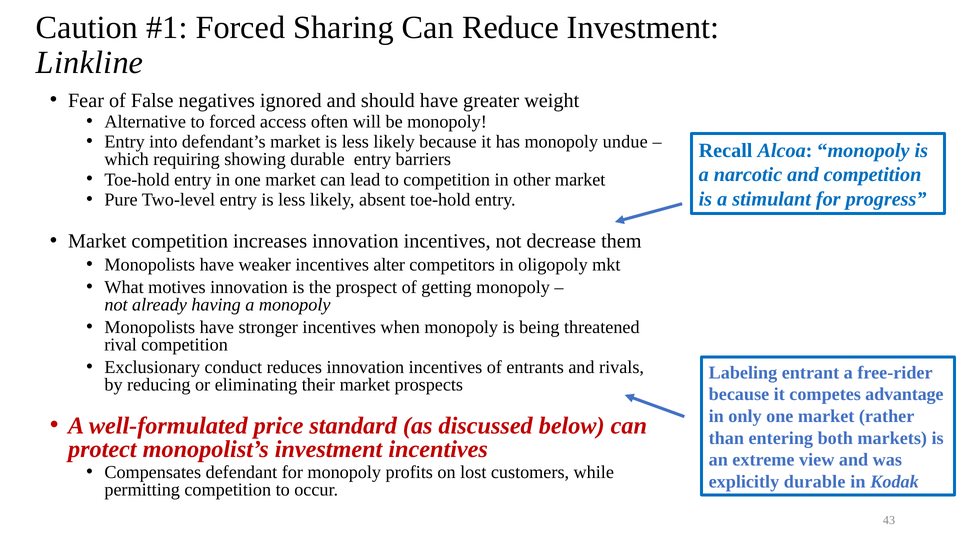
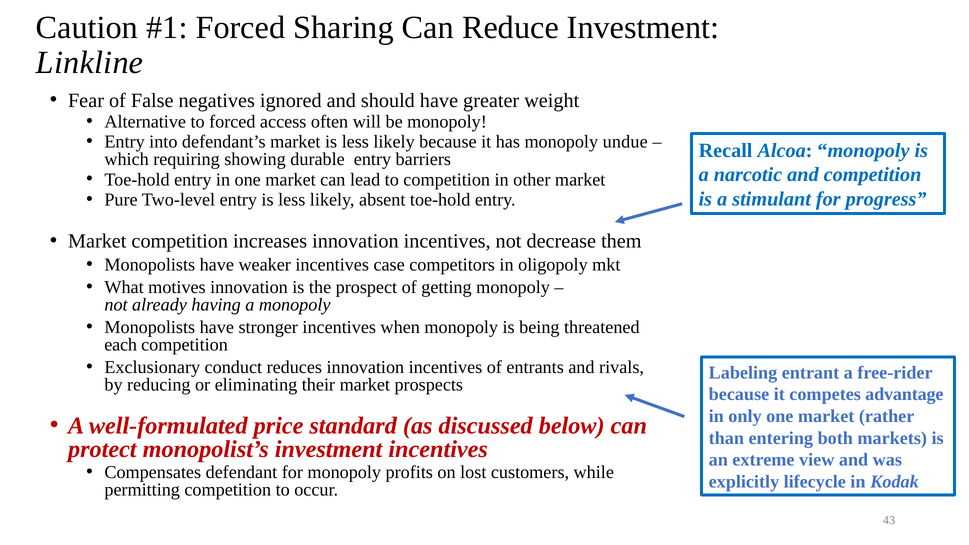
alter: alter -> case
rival: rival -> each
explicitly durable: durable -> lifecycle
